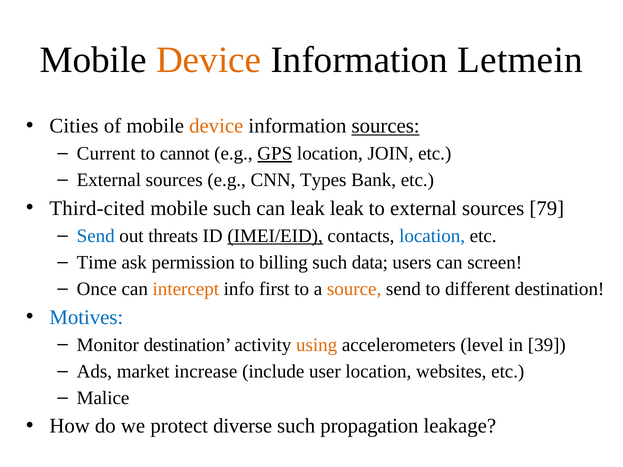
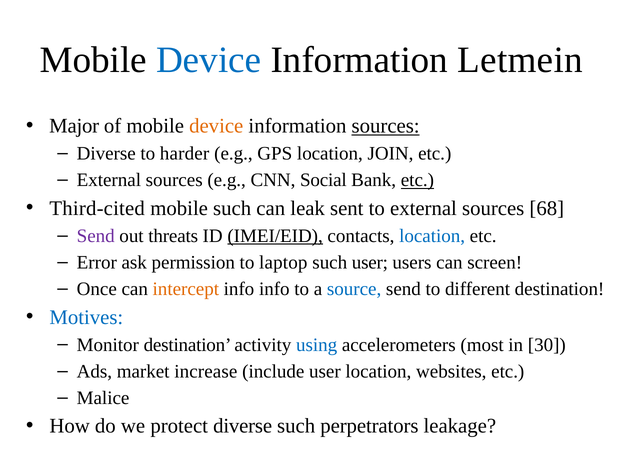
Device at (209, 60) colour: orange -> blue
Cities: Cities -> Major
Current at (106, 154): Current -> Diverse
cannot: cannot -> harder
GPS underline: present -> none
Types: Types -> Social
etc at (417, 180) underline: none -> present
leak leak: leak -> sent
79: 79 -> 68
Send at (96, 236) colour: blue -> purple
Time: Time -> Error
billing: billing -> laptop
such data: data -> user
info first: first -> info
source colour: orange -> blue
using colour: orange -> blue
level: level -> most
39: 39 -> 30
propagation: propagation -> perpetrators
